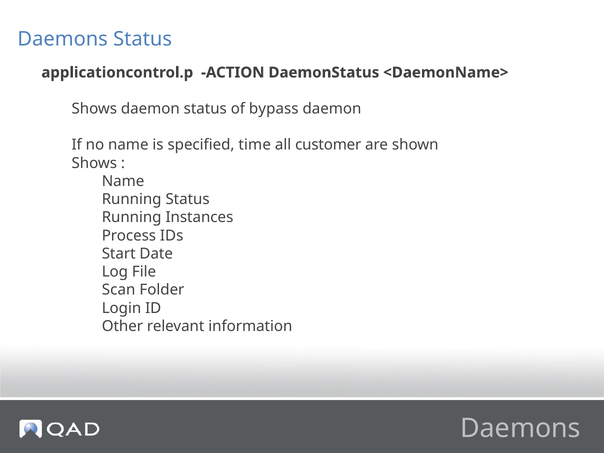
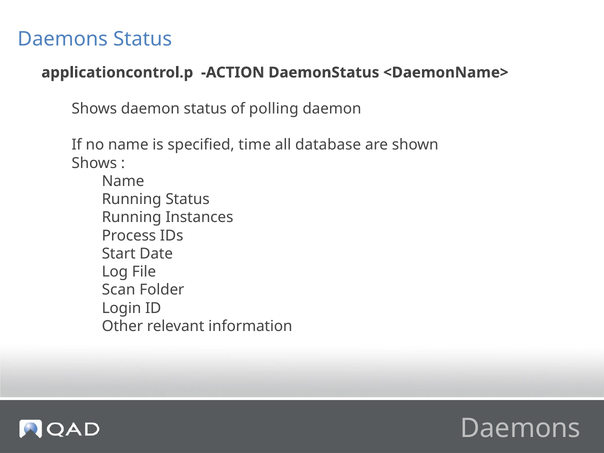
bypass: bypass -> polling
customer: customer -> database
